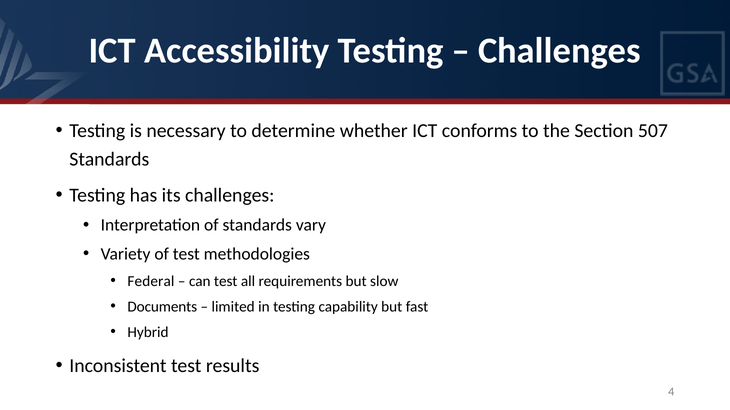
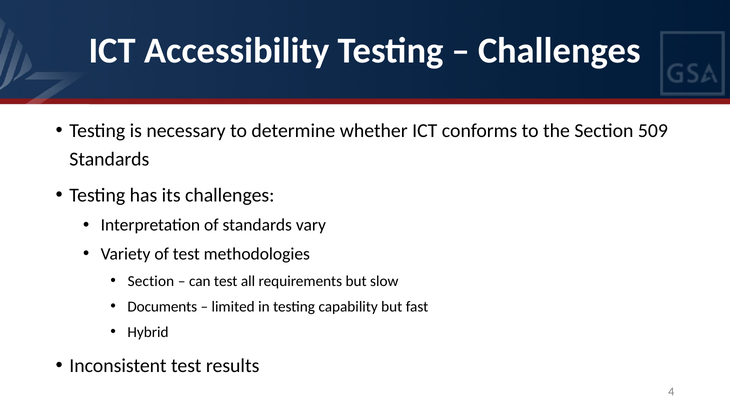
507: 507 -> 509
Federal at (151, 281): Federal -> Section
